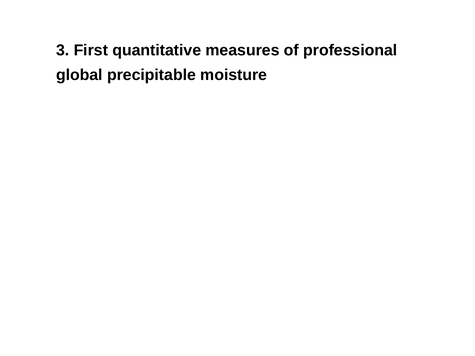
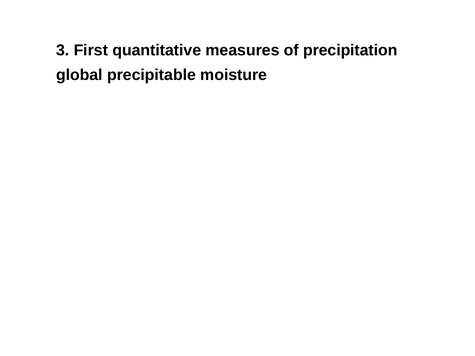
professional: professional -> precipitation
